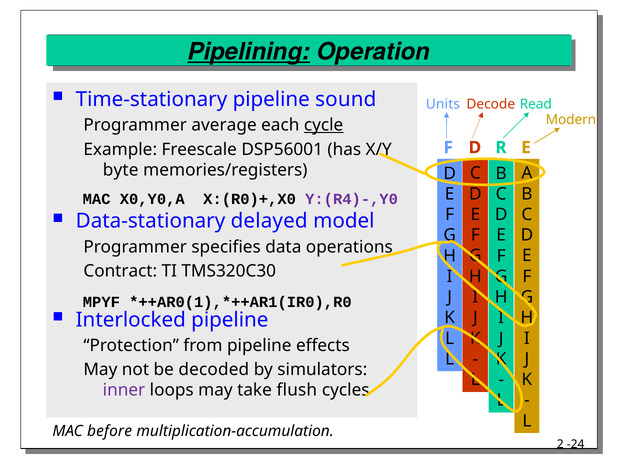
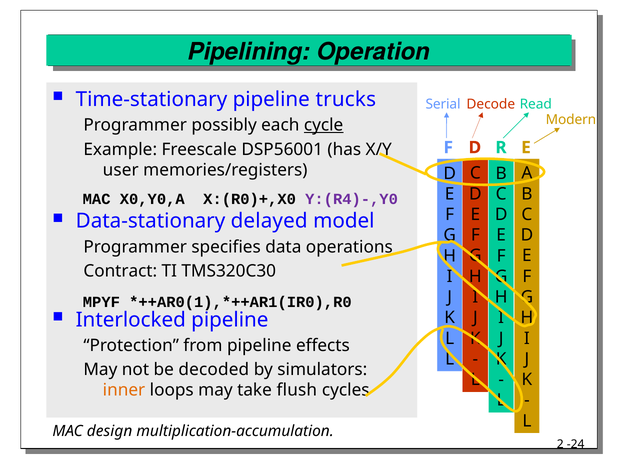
Pipelining underline: present -> none
sound: sound -> trucks
Units: Units -> Serial
average: average -> possibly
byte: byte -> user
inner colour: purple -> orange
before: before -> design
